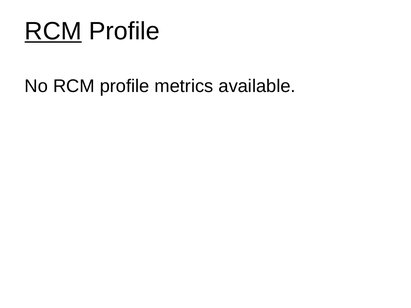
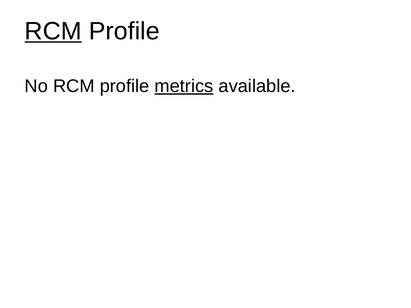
metrics underline: none -> present
